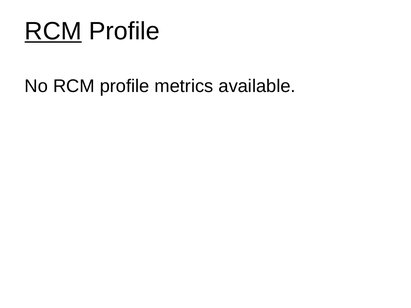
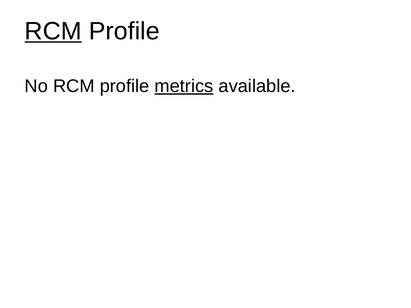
metrics underline: none -> present
